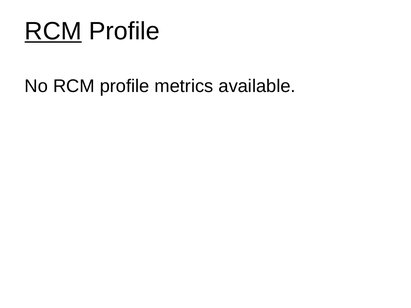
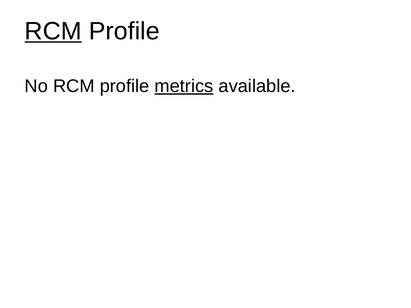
metrics underline: none -> present
